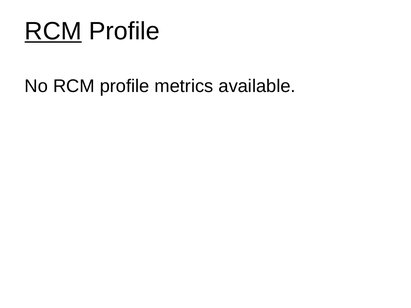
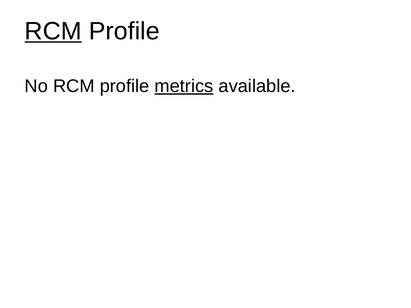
metrics underline: none -> present
